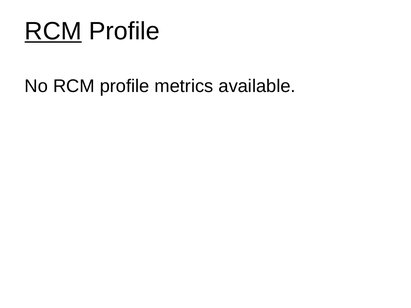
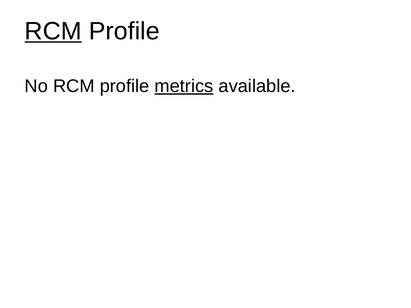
metrics underline: none -> present
